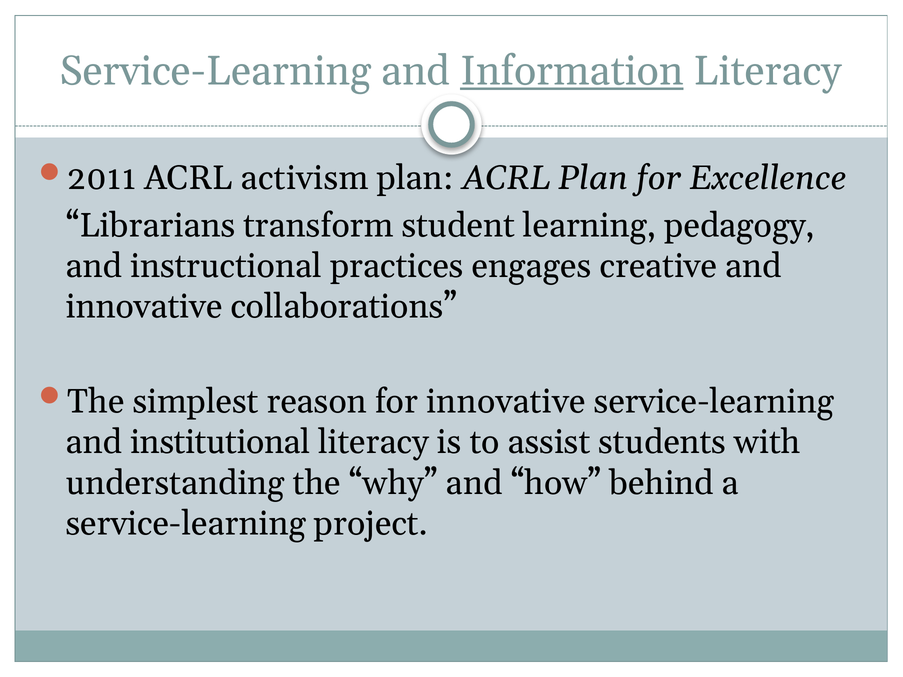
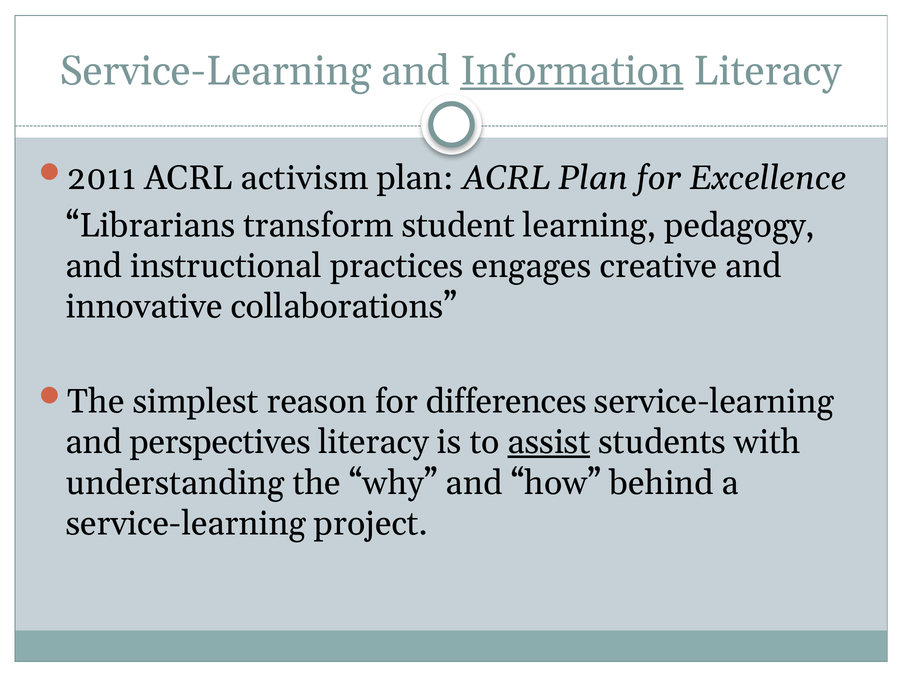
for innovative: innovative -> differences
institutional: institutional -> perspectives
assist underline: none -> present
